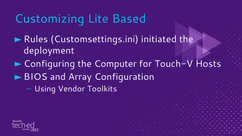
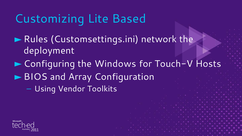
initiated: initiated -> network
Computer: Computer -> Windows
